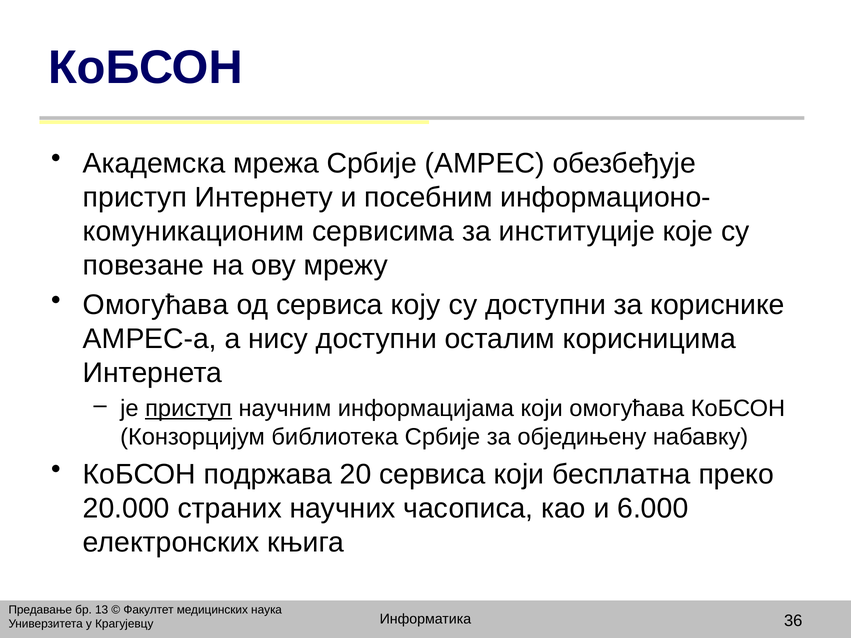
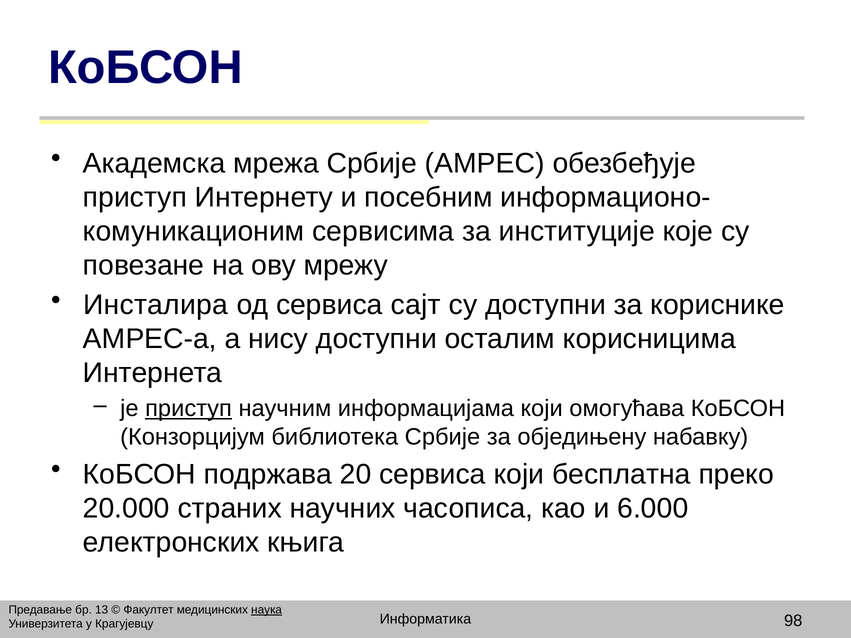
Омогућава at (156, 305): Омогућава -> Инсталира
коју: коју -> сајт
наука underline: none -> present
36: 36 -> 98
